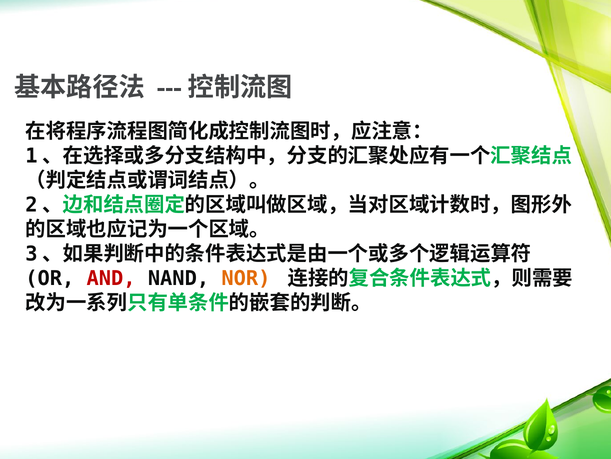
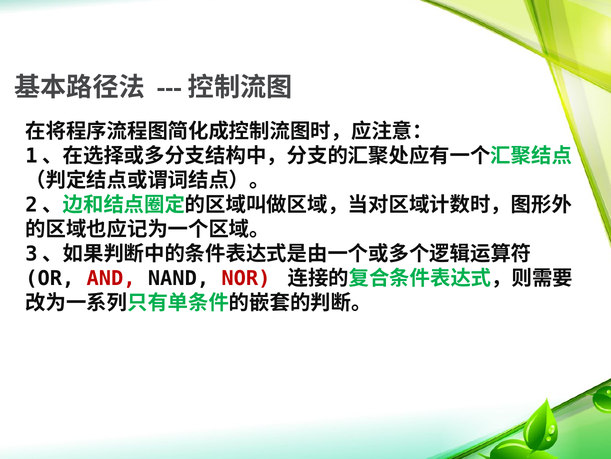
NOR colour: orange -> red
